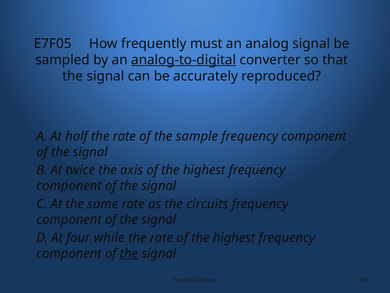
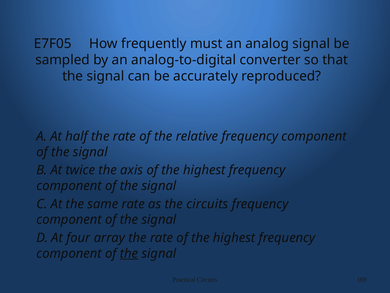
analog-to-digital underline: present -> none
sample: sample -> relative
while: while -> array
